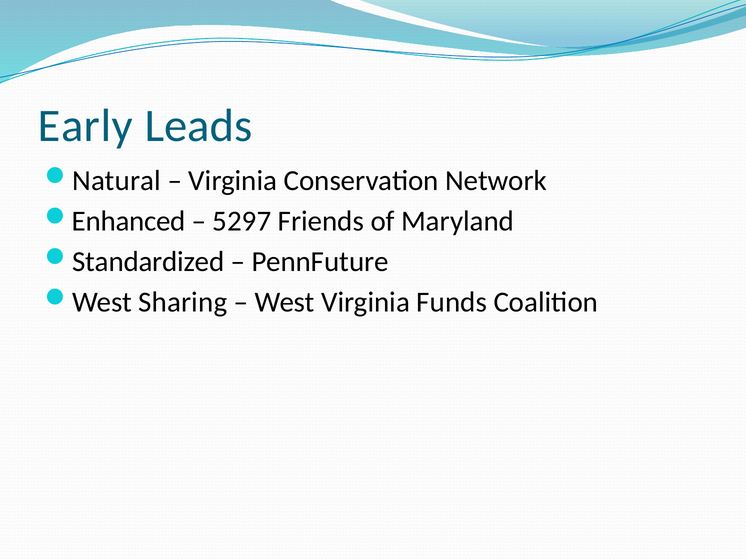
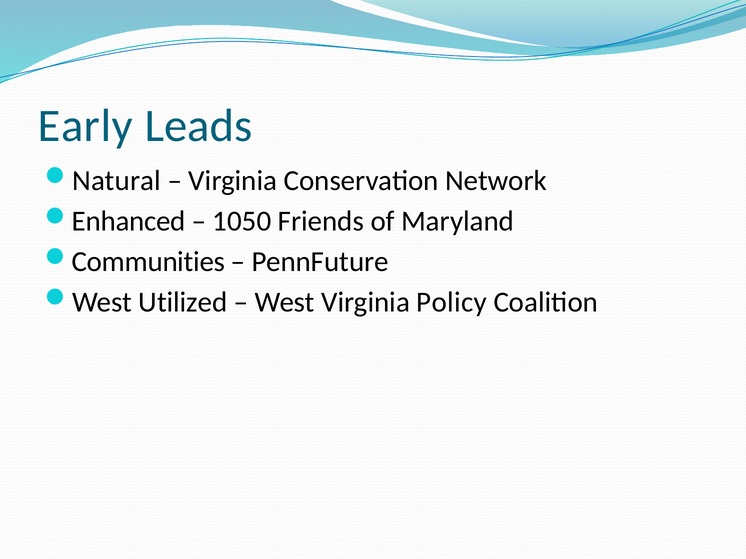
5297: 5297 -> 1050
Standardized: Standardized -> Communities
Sharing: Sharing -> Utilized
Funds: Funds -> Policy
